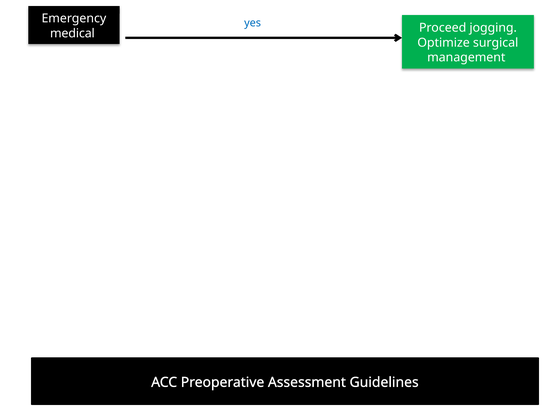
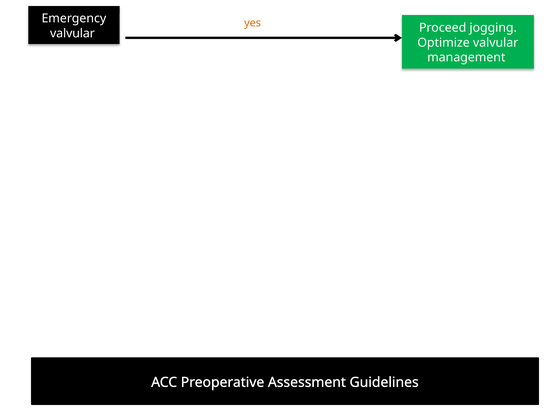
yes colour: blue -> orange
medical at (72, 33): medical -> valvular
Optimize surgical: surgical -> valvular
